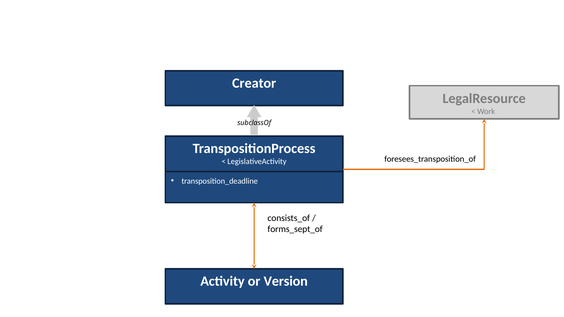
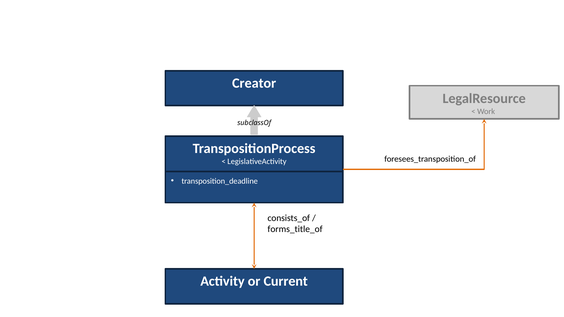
forms_sept_of: forms_sept_of -> forms_title_of
Version: Version -> Current
